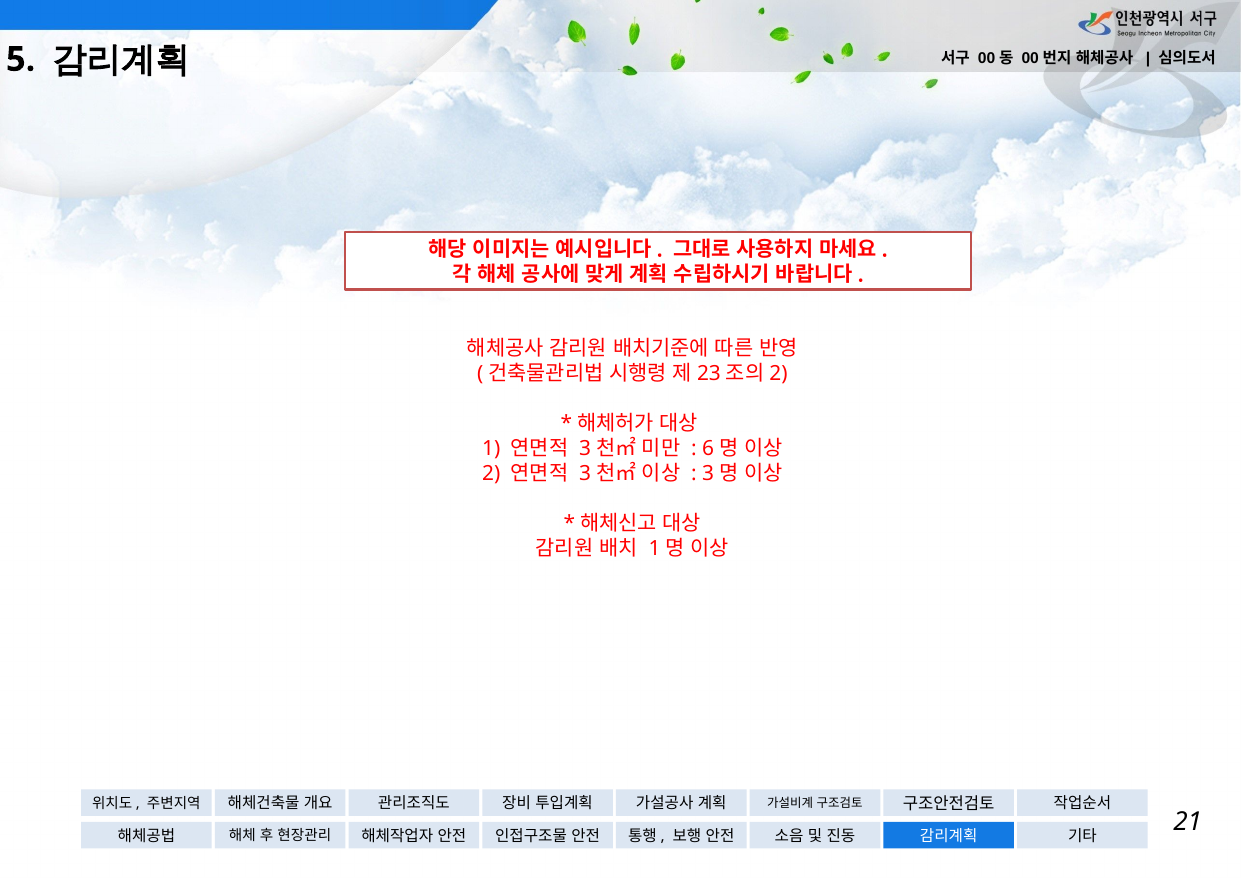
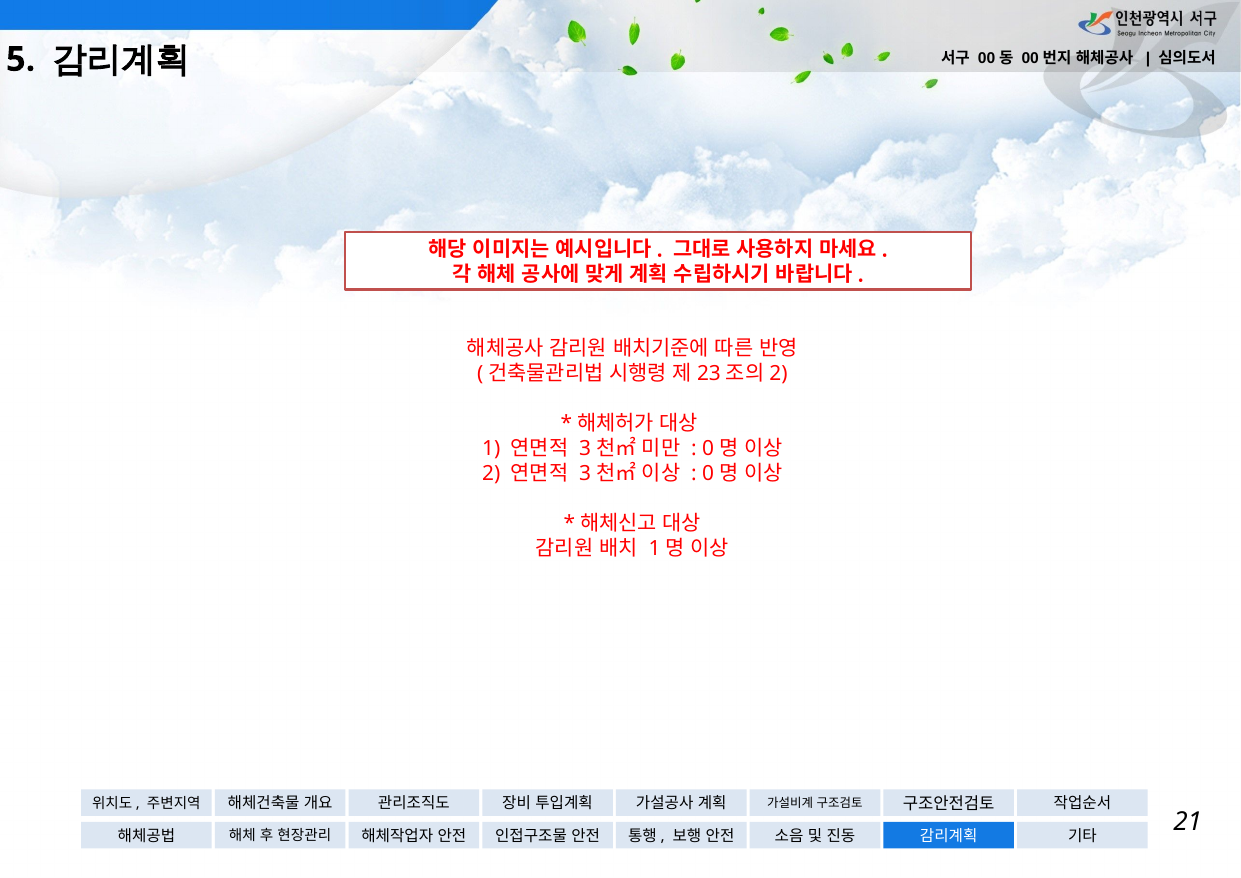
6 at (708, 448): 6 -> 0
3 at (708, 473): 3 -> 0
